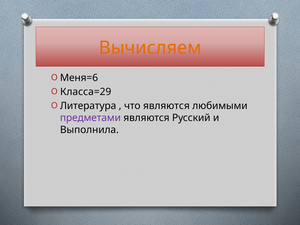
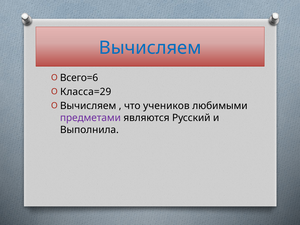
Вычисляем at (150, 48) colour: orange -> blue
Меня=6: Меня=6 -> Всего=6
Литература at (88, 106): Литература -> Вычисляем
что являются: являются -> учеников
